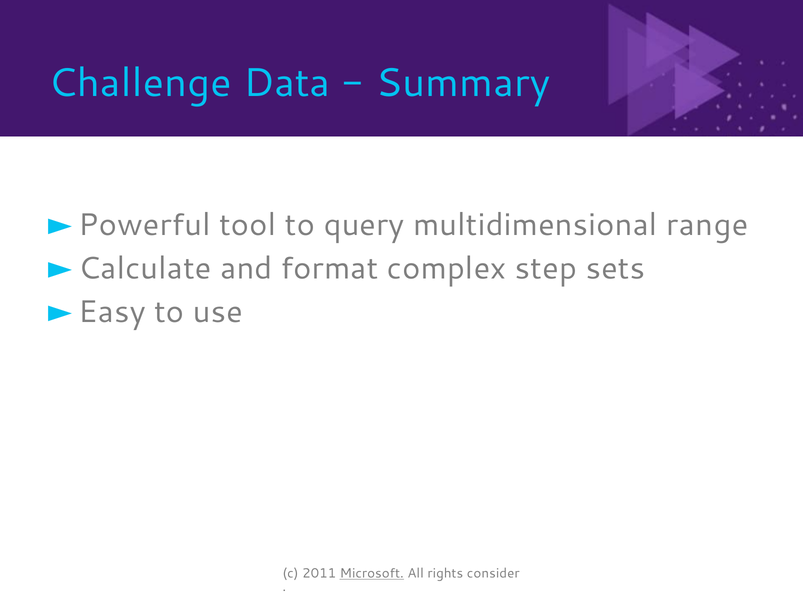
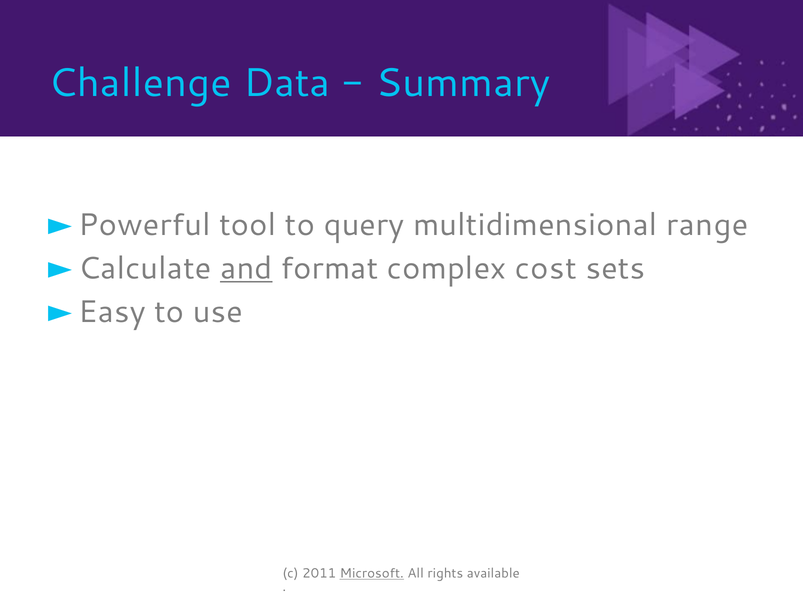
and underline: none -> present
step: step -> cost
consider: consider -> available
